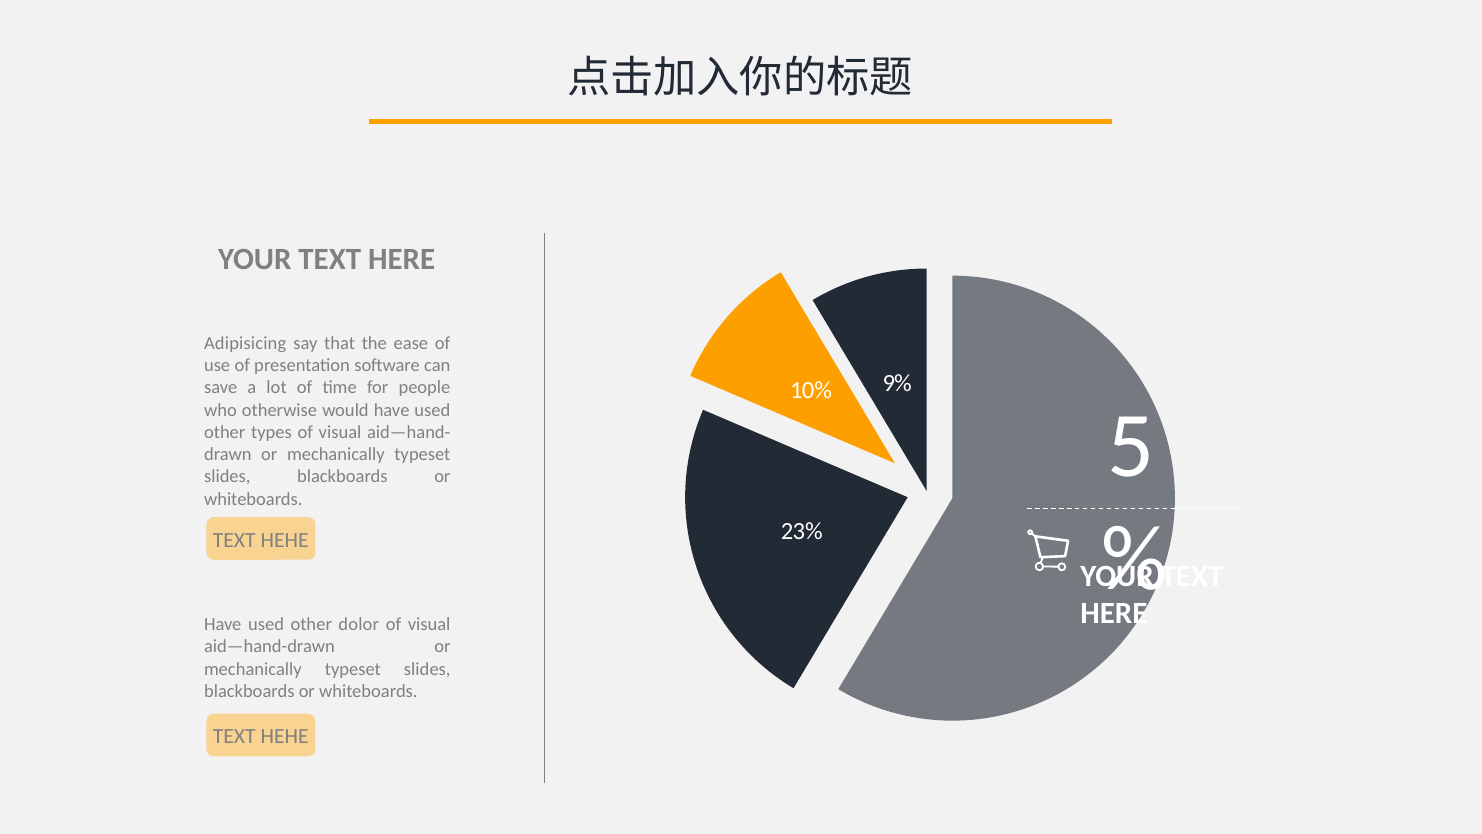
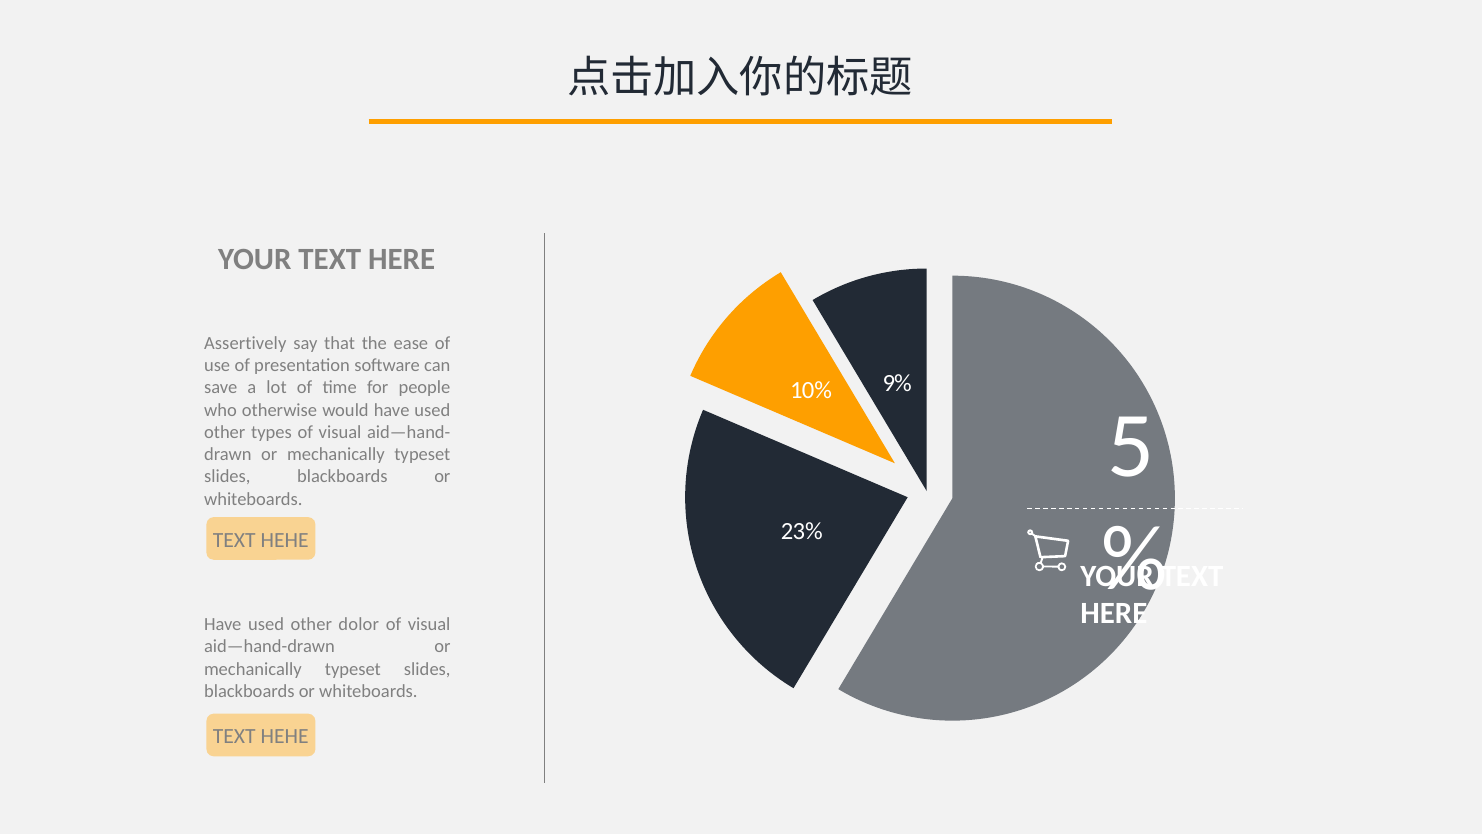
Adipisicing: Adipisicing -> Assertively
